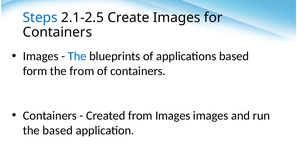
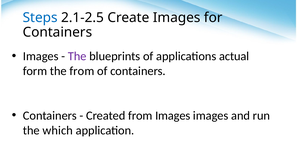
The at (77, 56) colour: blue -> purple
applications based: based -> actual
the based: based -> which
